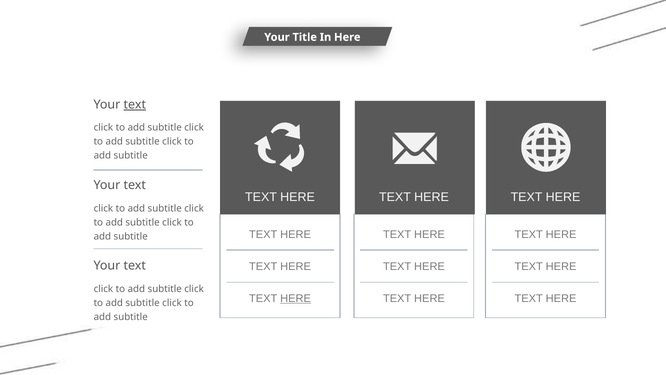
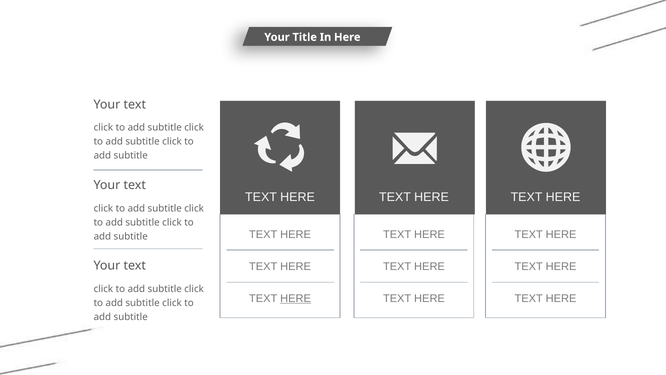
text at (135, 105) underline: present -> none
